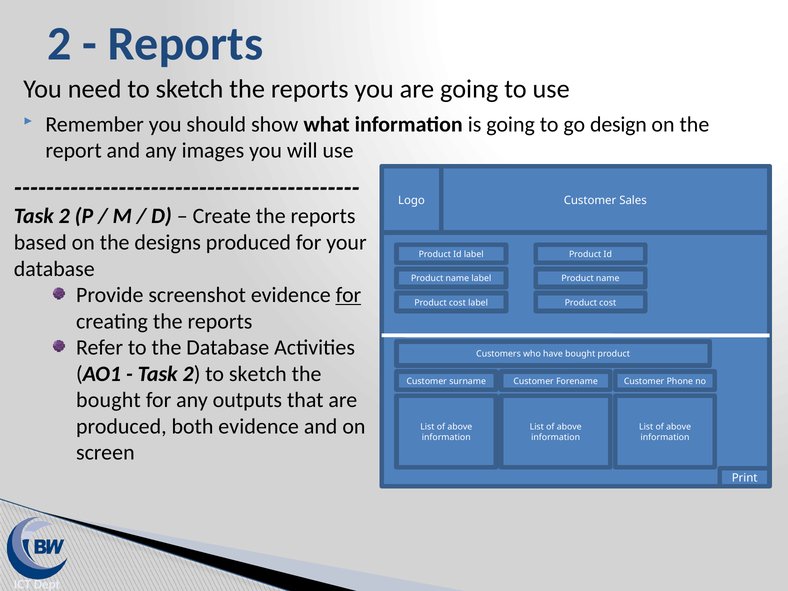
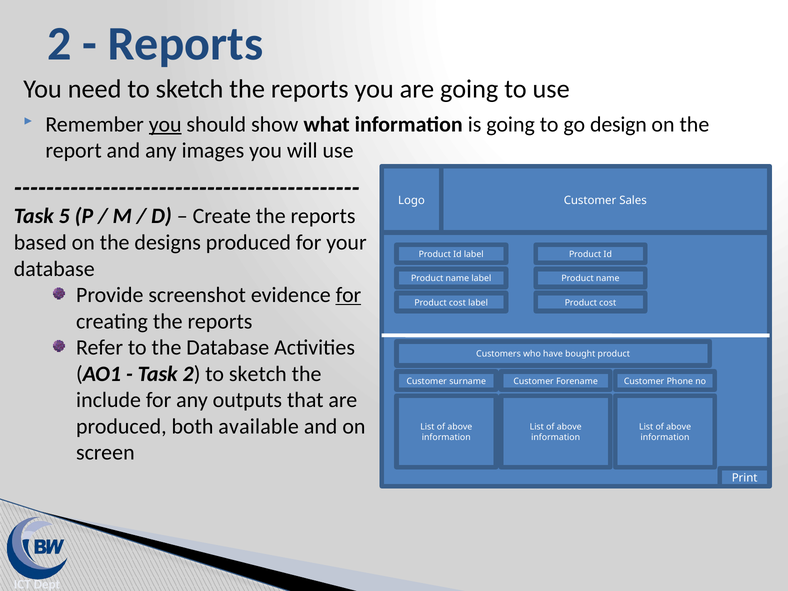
you at (165, 124) underline: none -> present
2 at (64, 216): 2 -> 5
bought at (108, 400): bought -> include
both evidence: evidence -> available
